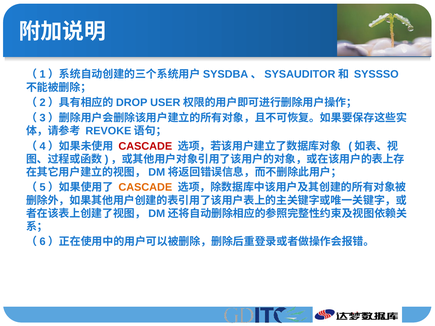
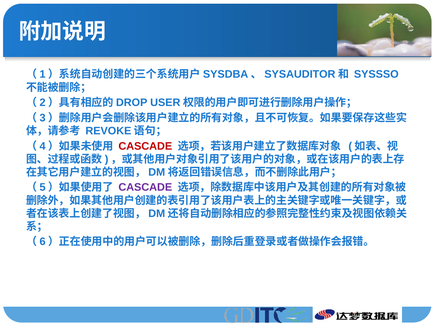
CASCADE at (145, 188) colour: orange -> purple
